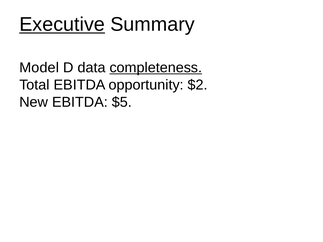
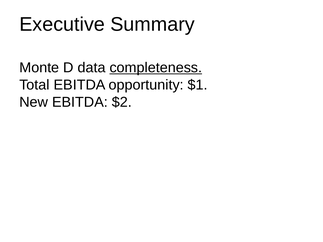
Executive underline: present -> none
Model: Model -> Monte
$2: $2 -> $1
$5: $5 -> $2
